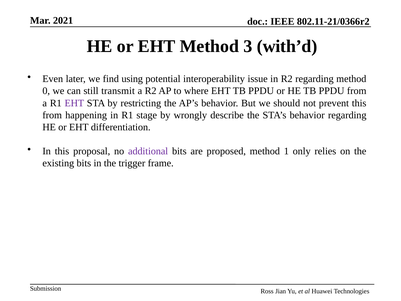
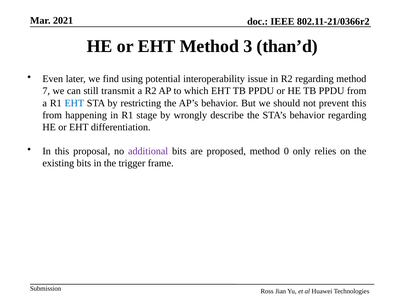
with’d: with’d -> than’d
0: 0 -> 7
where: where -> which
EHT at (74, 103) colour: purple -> blue
1: 1 -> 0
